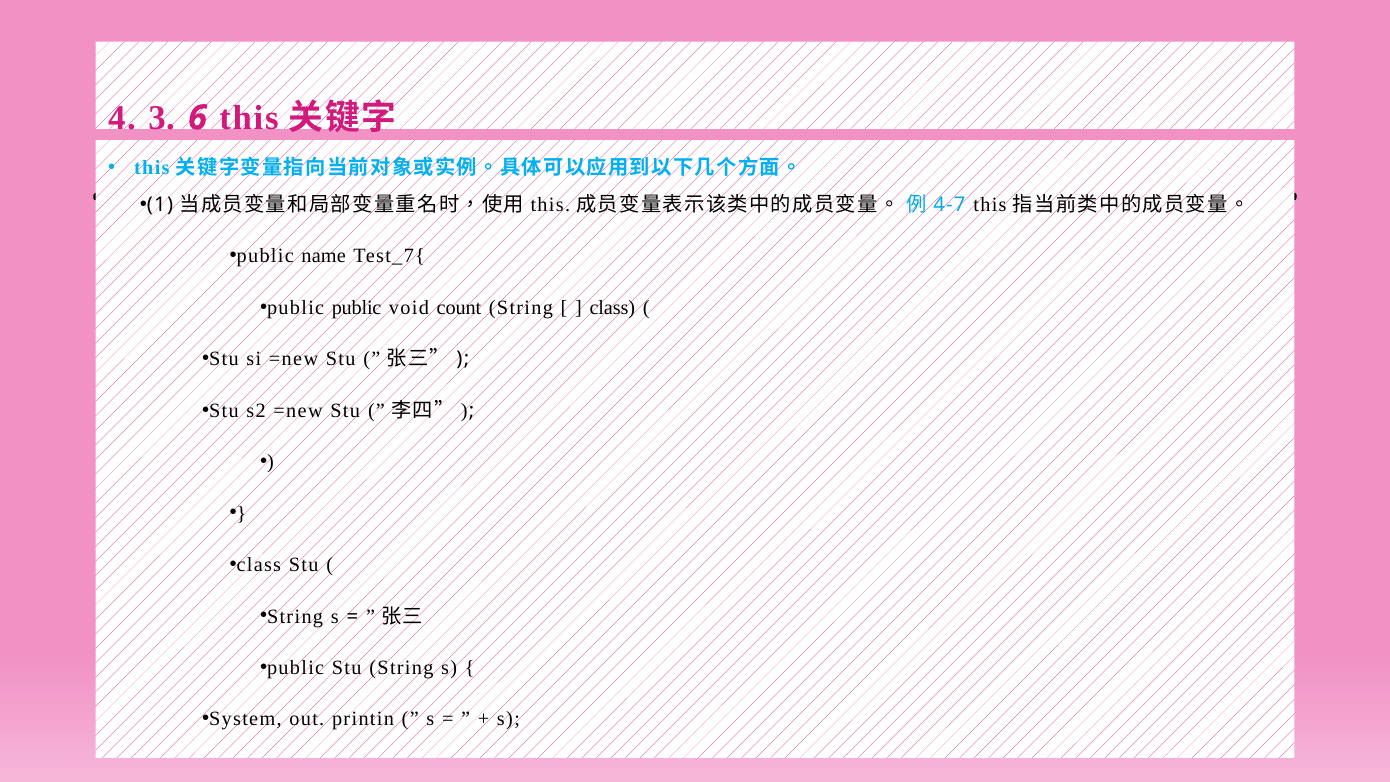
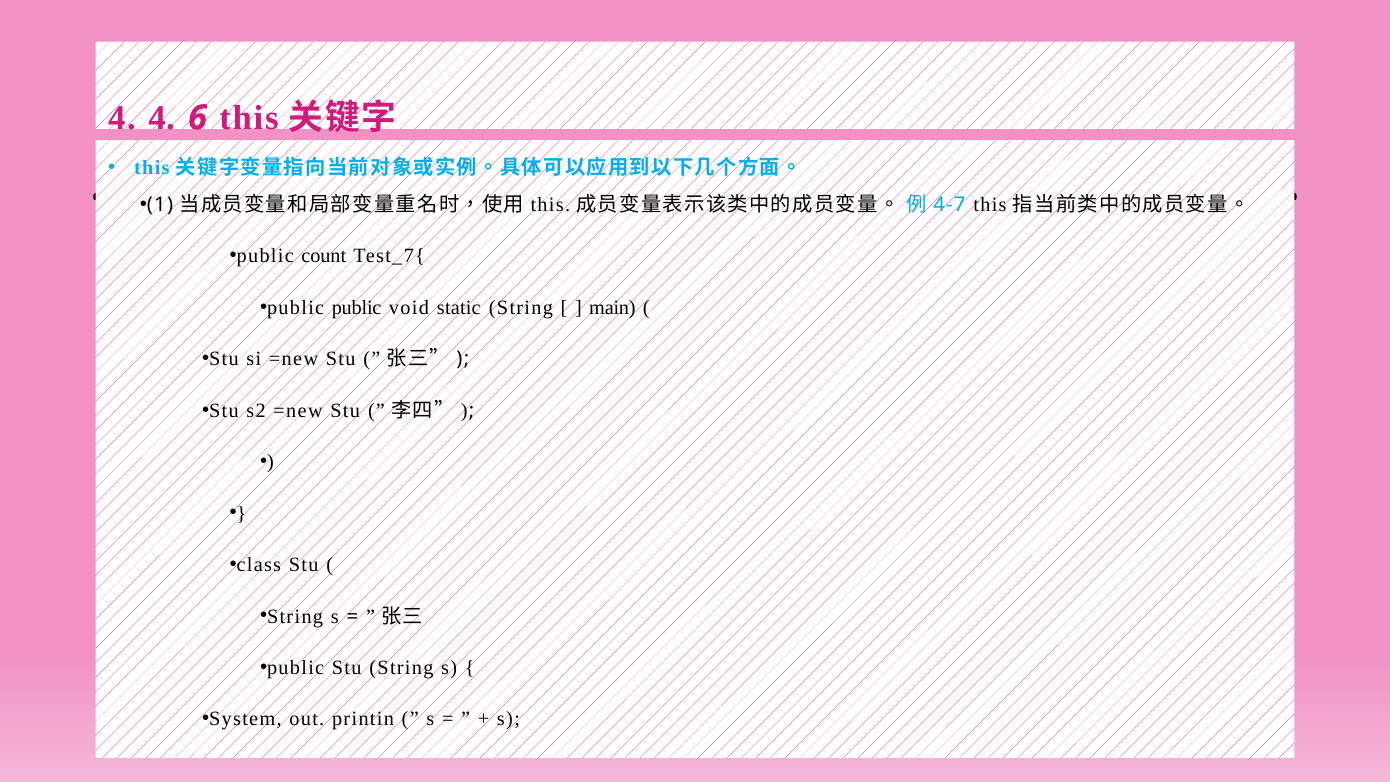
4 3: 3 -> 4
name: name -> count
count: count -> static
class at (612, 307): class -> main
